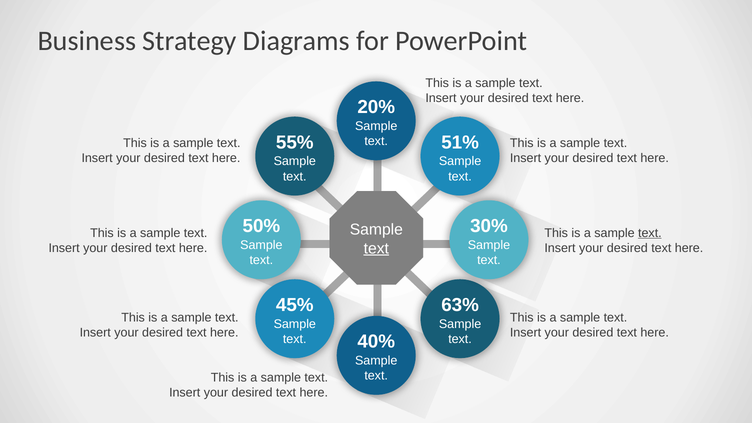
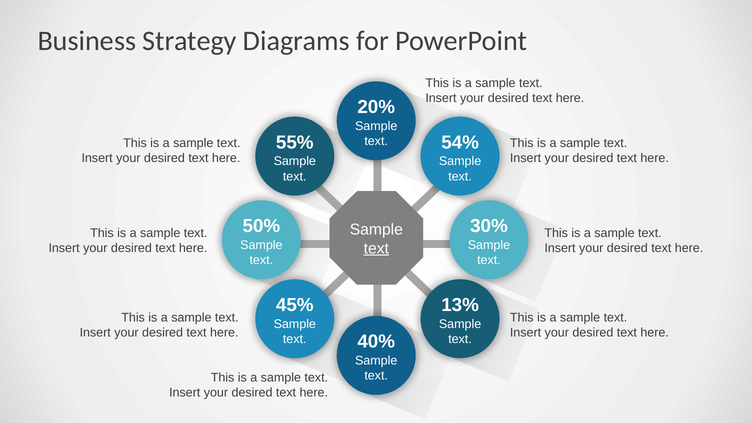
51%: 51% -> 54%
text at (650, 233) underline: present -> none
63%: 63% -> 13%
